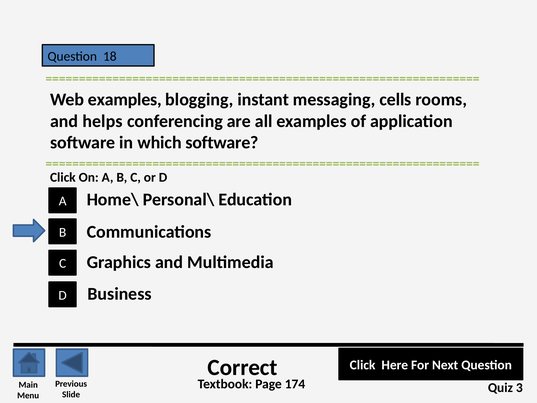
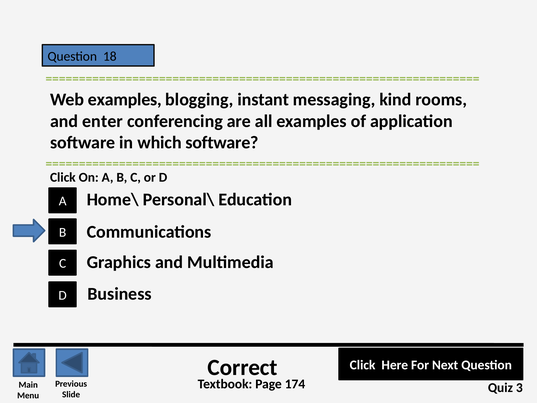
cells: cells -> kind
helps: helps -> enter
